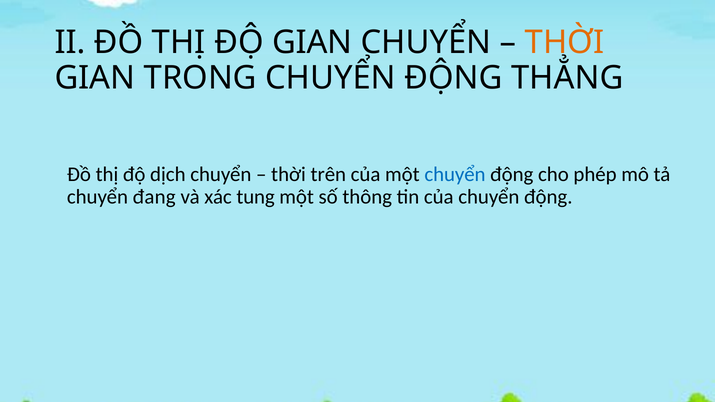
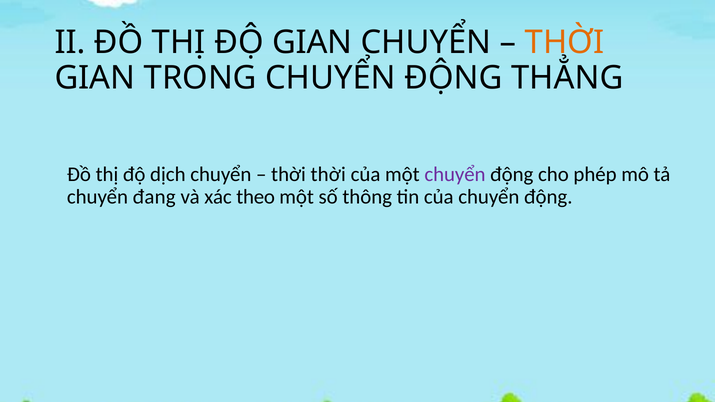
thời trên: trên -> thời
chuyển at (455, 175) colour: blue -> purple
tung: tung -> theo
